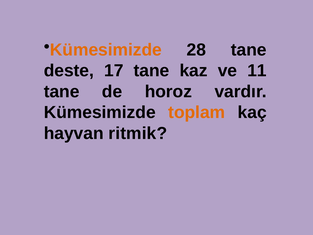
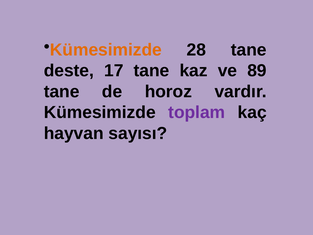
11: 11 -> 89
toplam colour: orange -> purple
ritmik: ritmik -> sayısı
